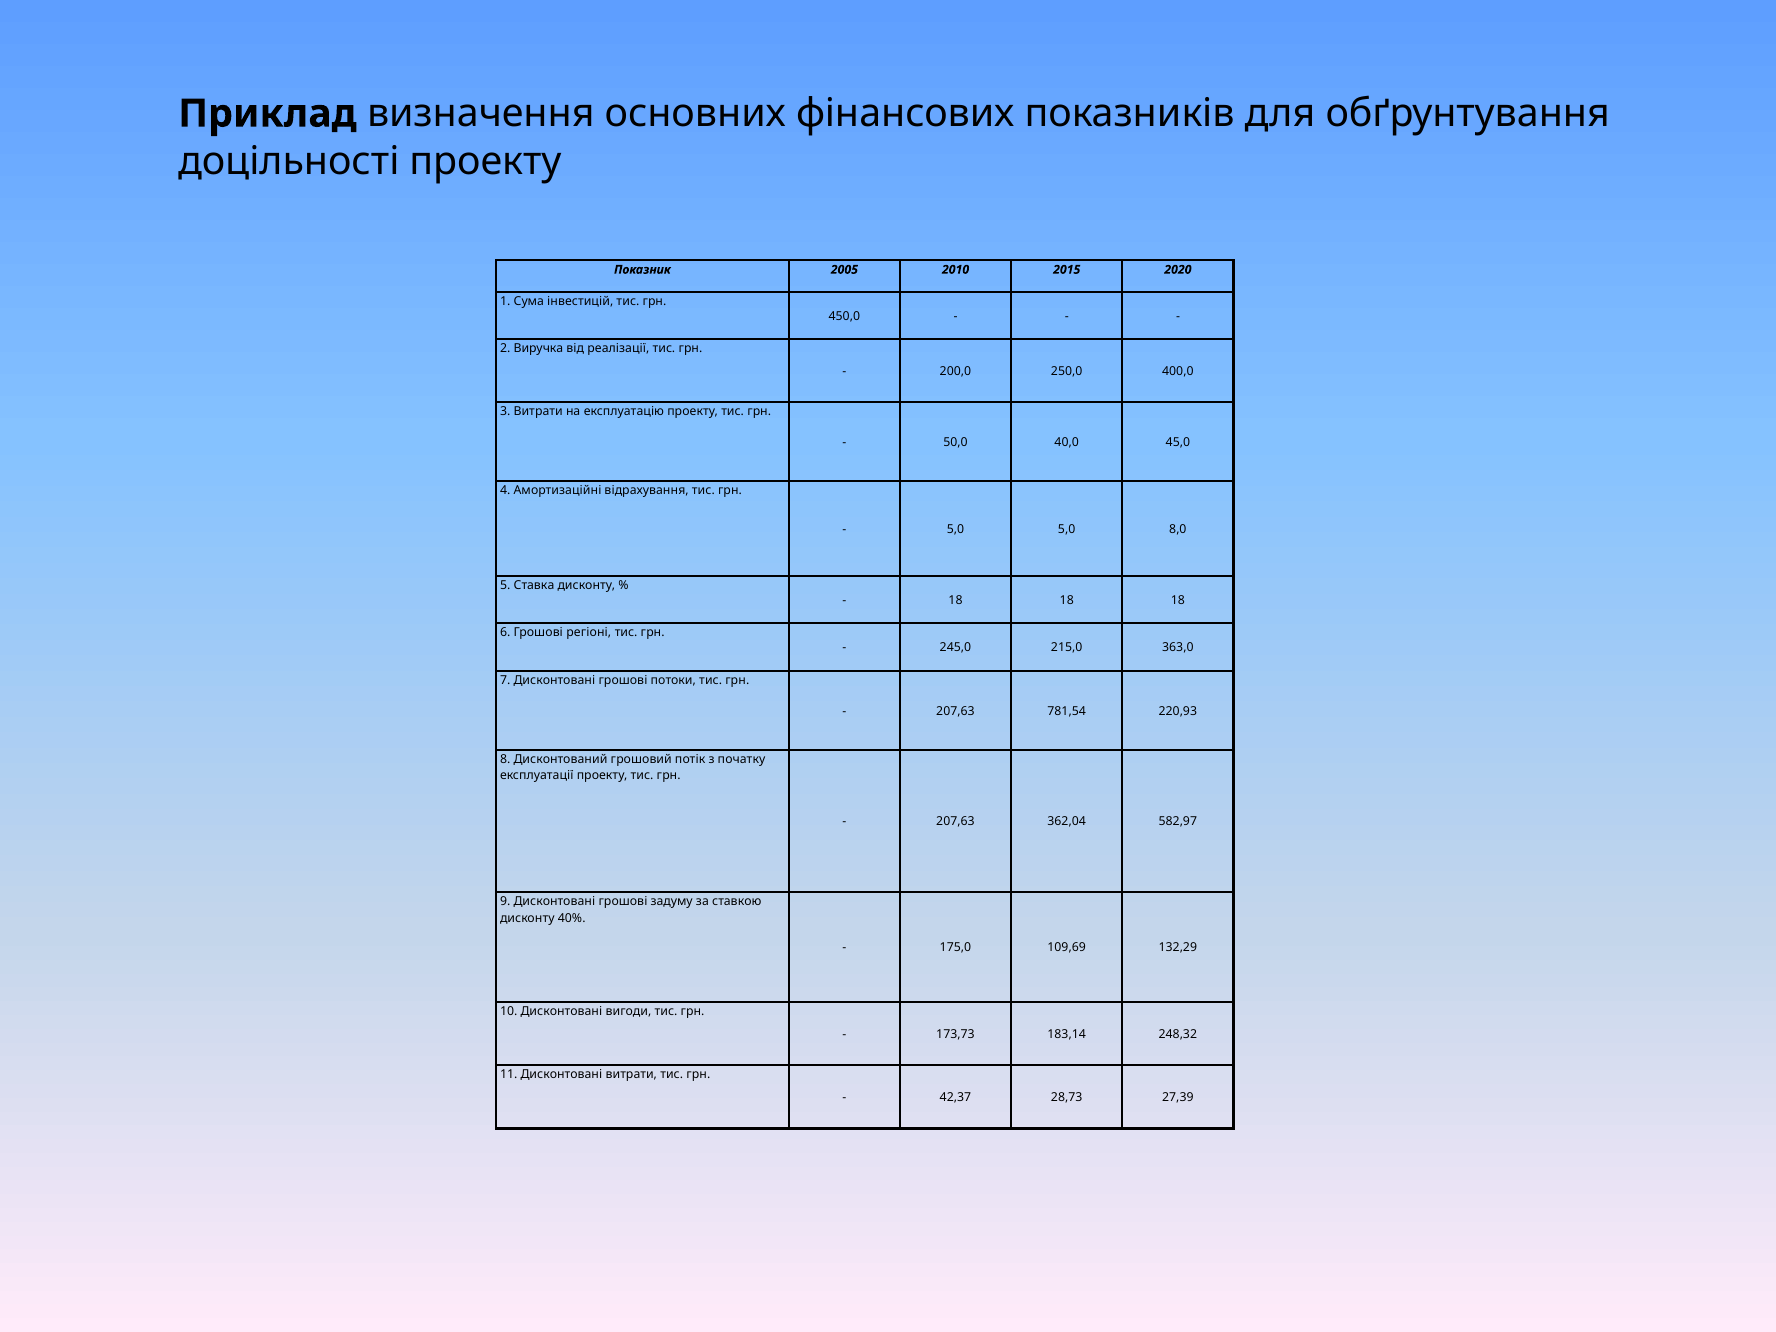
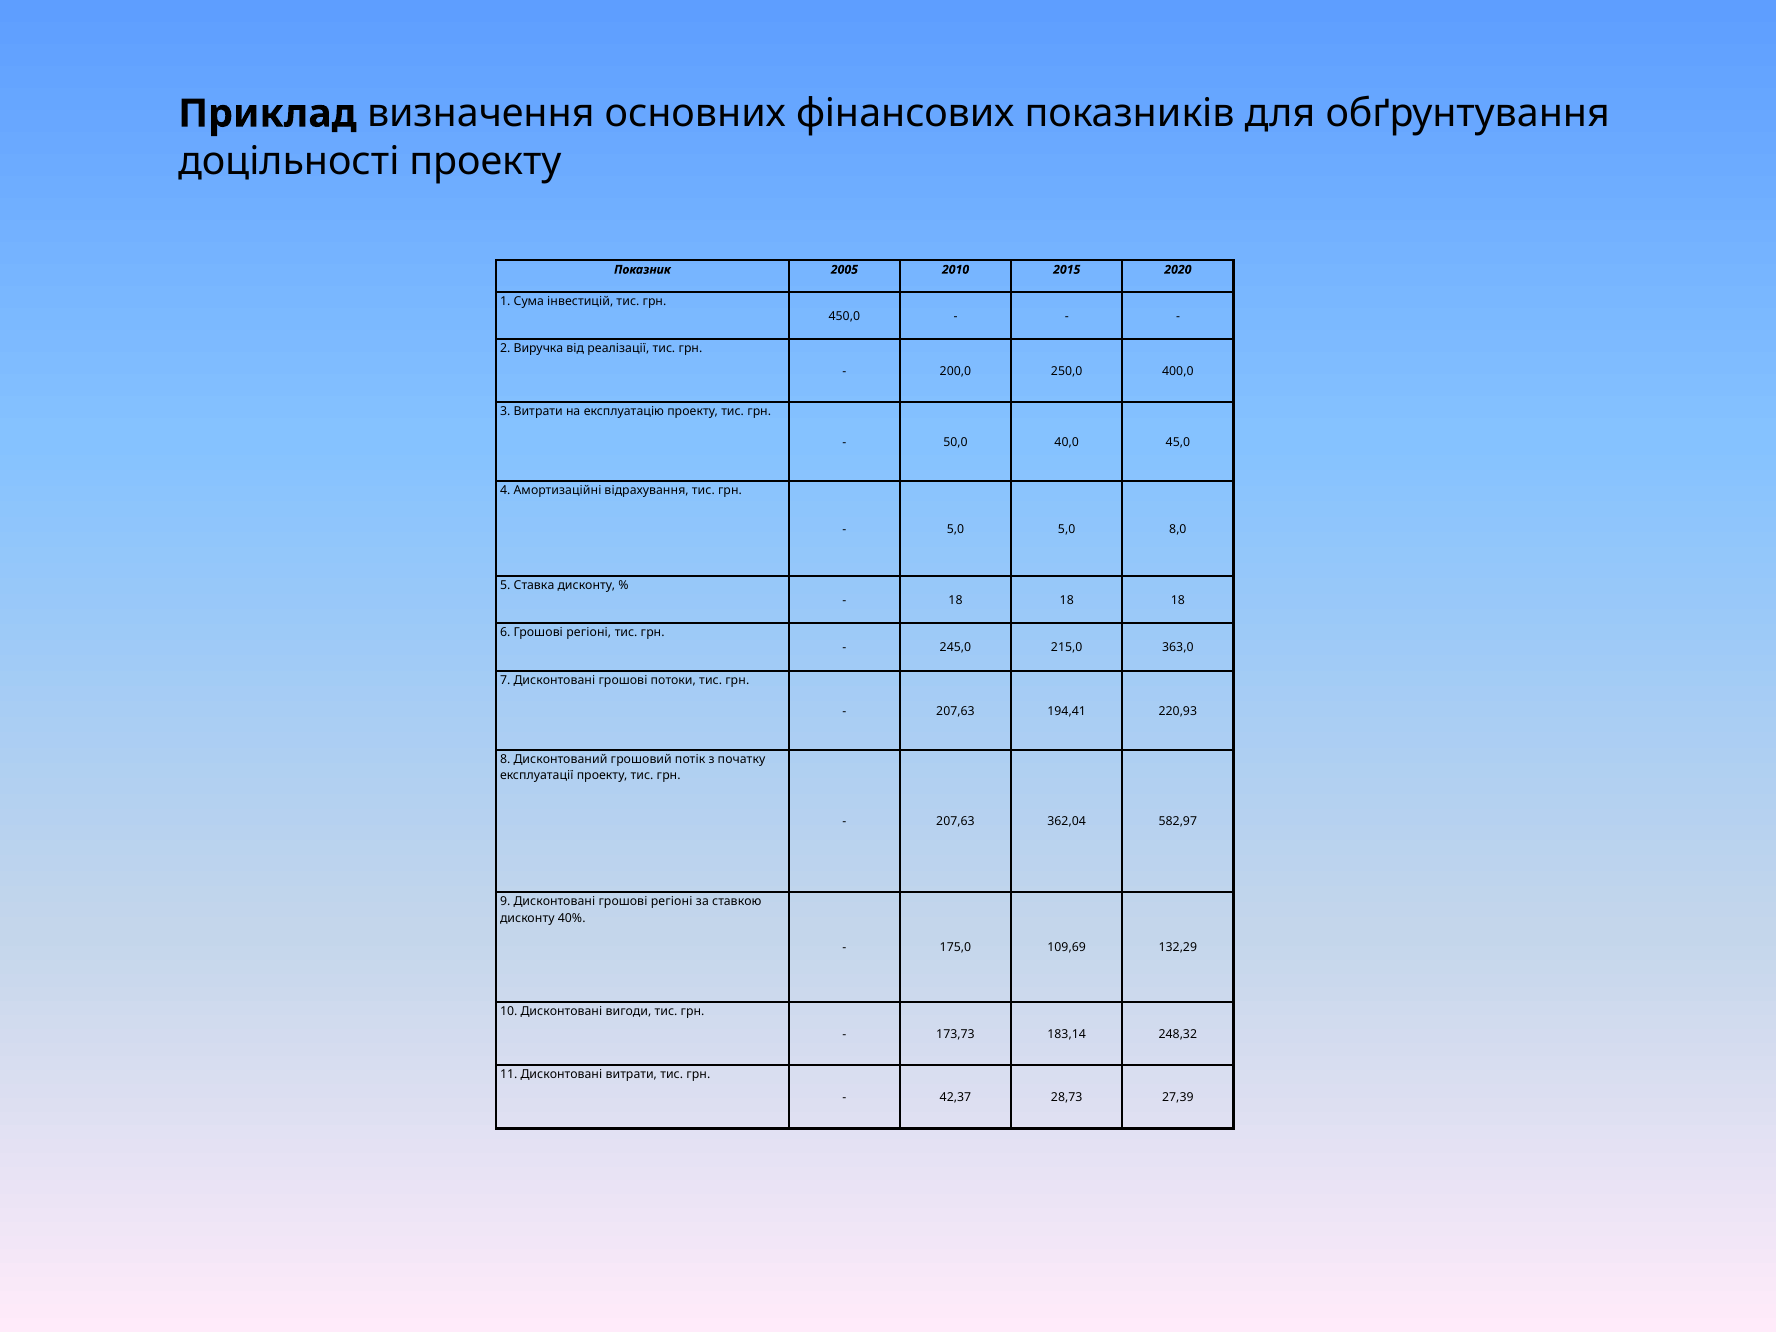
781,54: 781,54 -> 194,41
Дисконтовані грошові задуму: задуму -> регіоні
